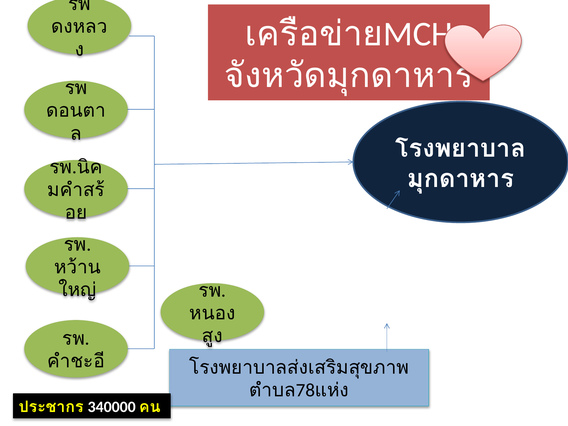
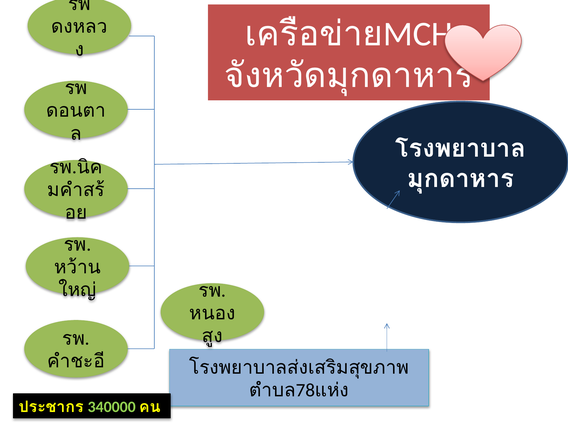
340000 colour: white -> light green
